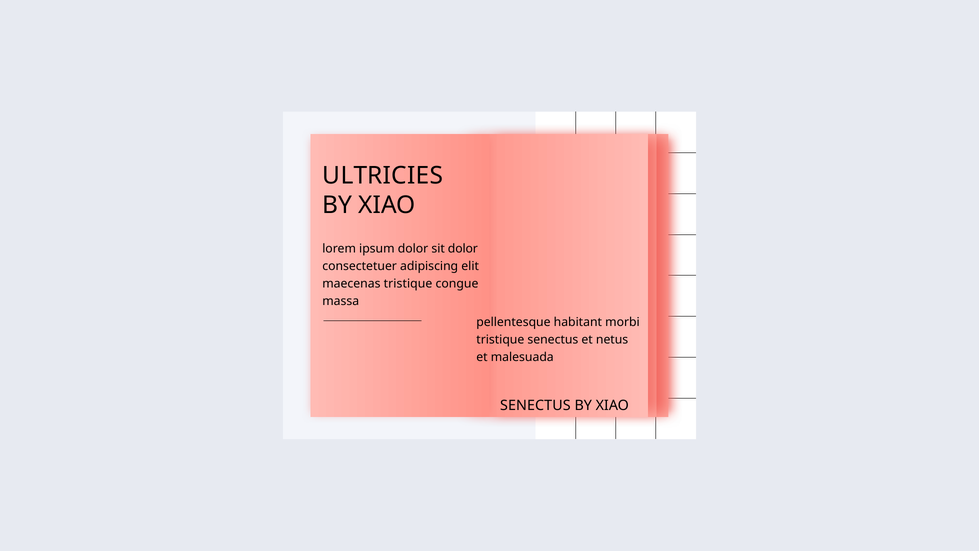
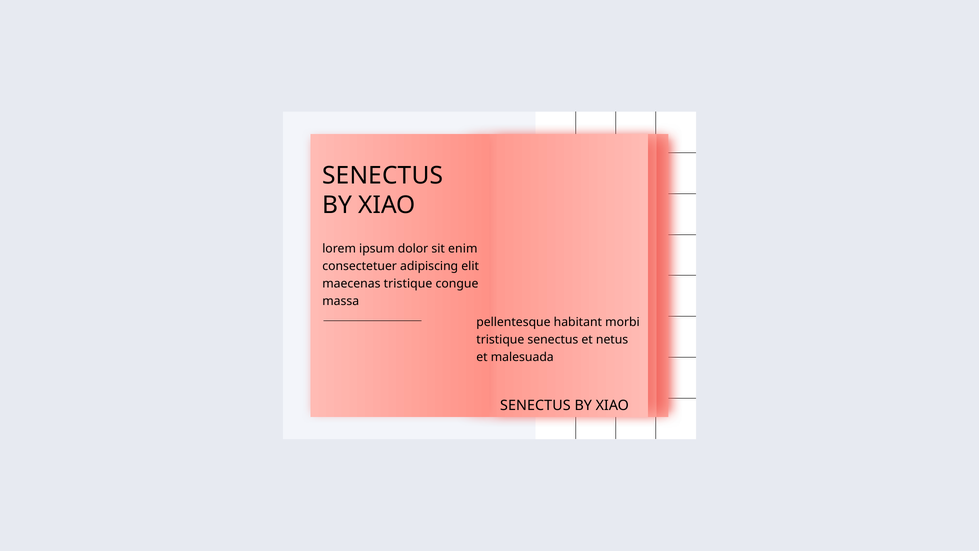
ULTRICIES at (383, 176): ULTRICIES -> SENECTUS
sit dolor: dolor -> enim
